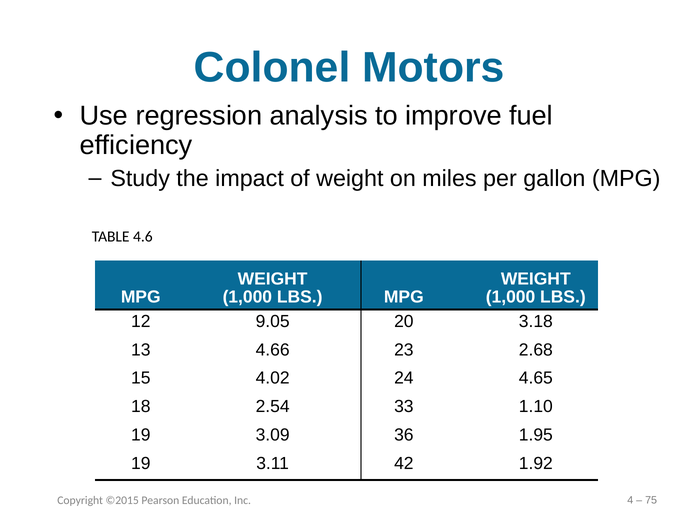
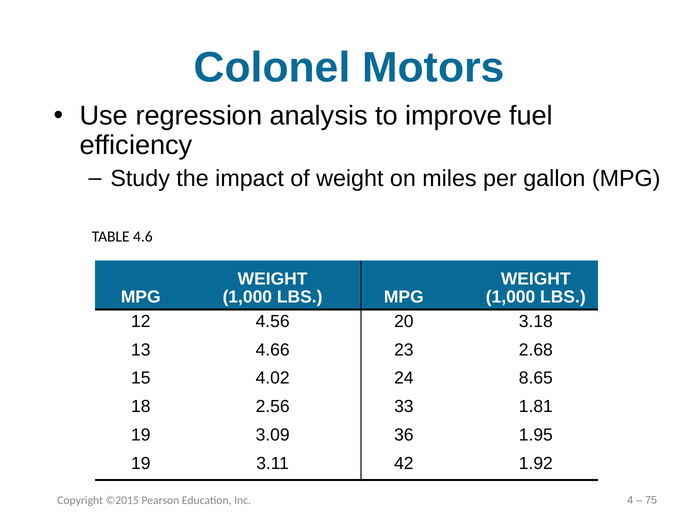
9.05: 9.05 -> 4.56
4.65: 4.65 -> 8.65
2.54: 2.54 -> 2.56
1.10: 1.10 -> 1.81
